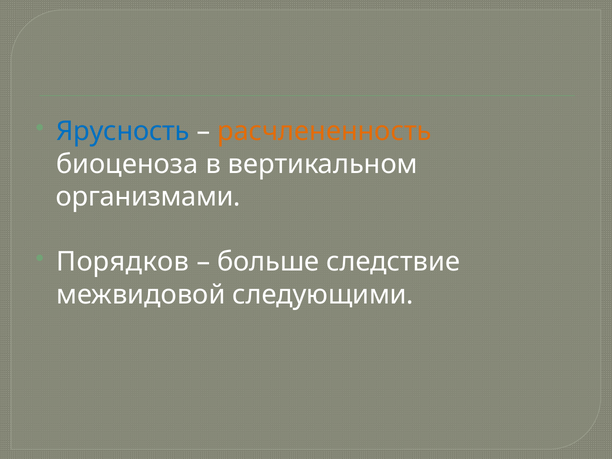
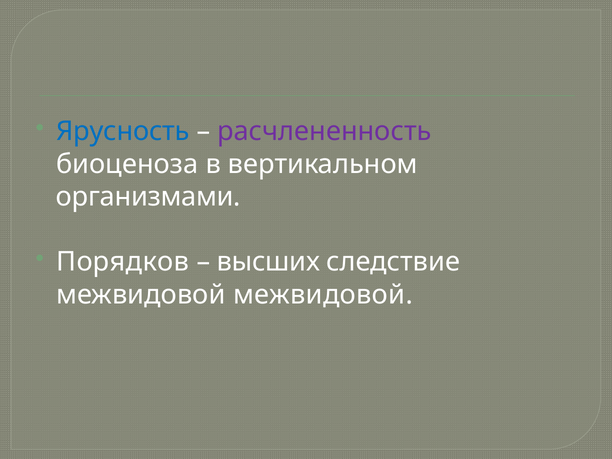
расчлененность colour: orange -> purple
больше: больше -> высших
межвидовой следующими: следующими -> межвидовой
